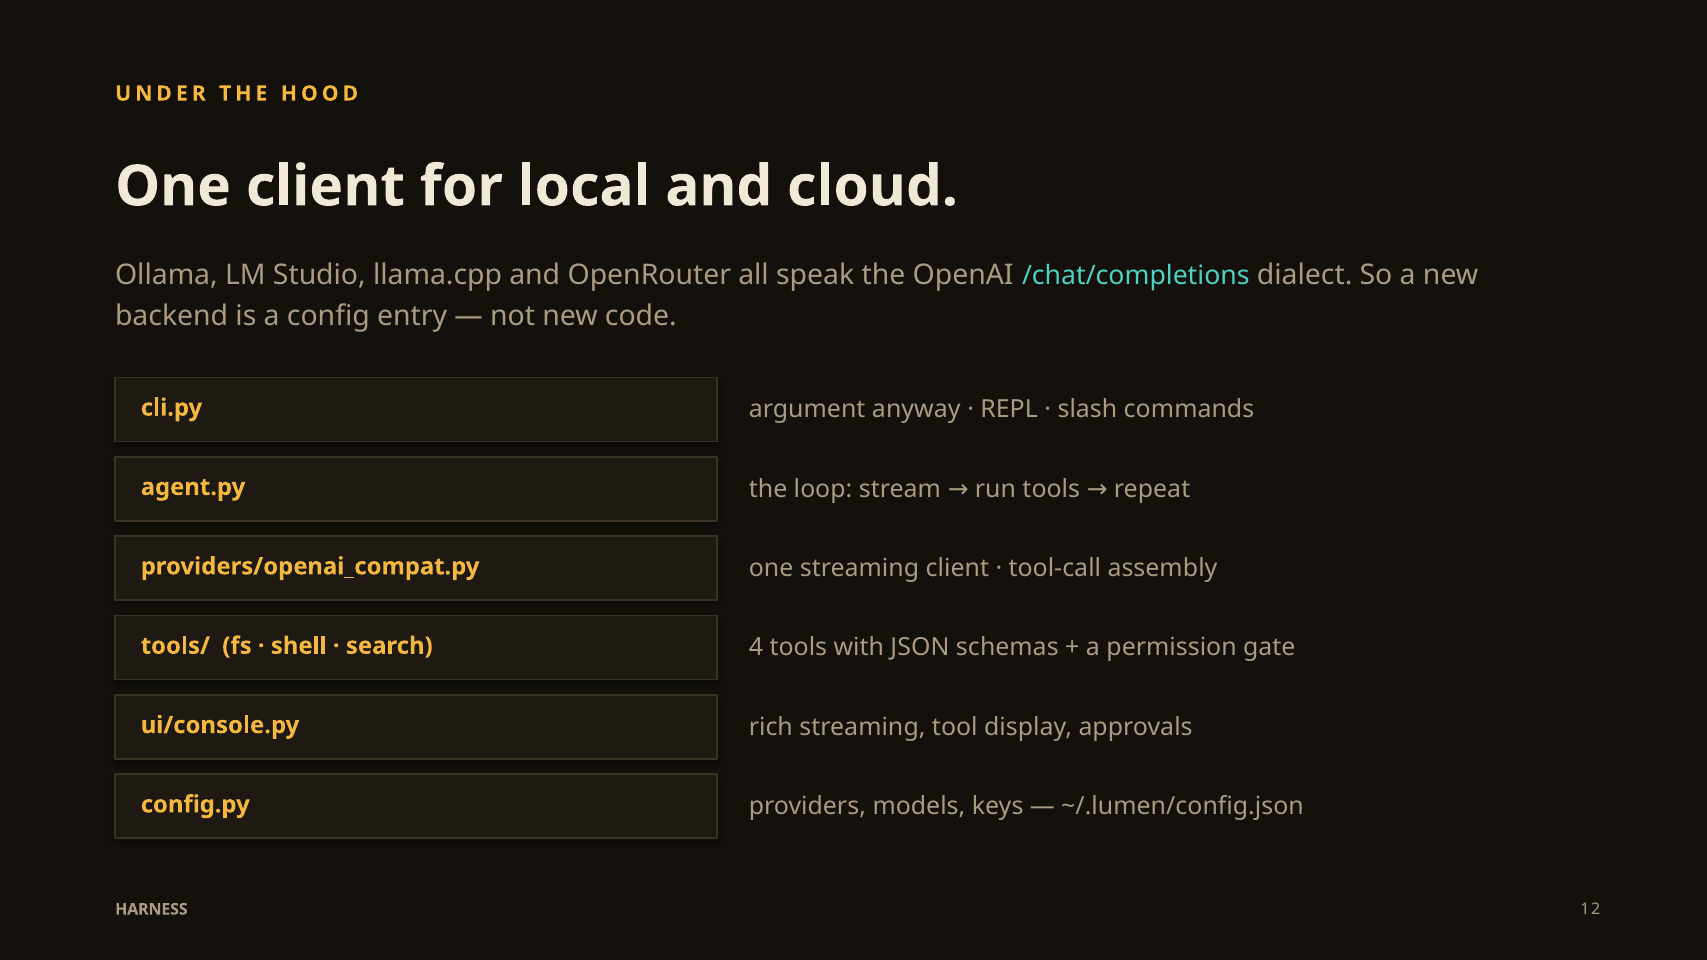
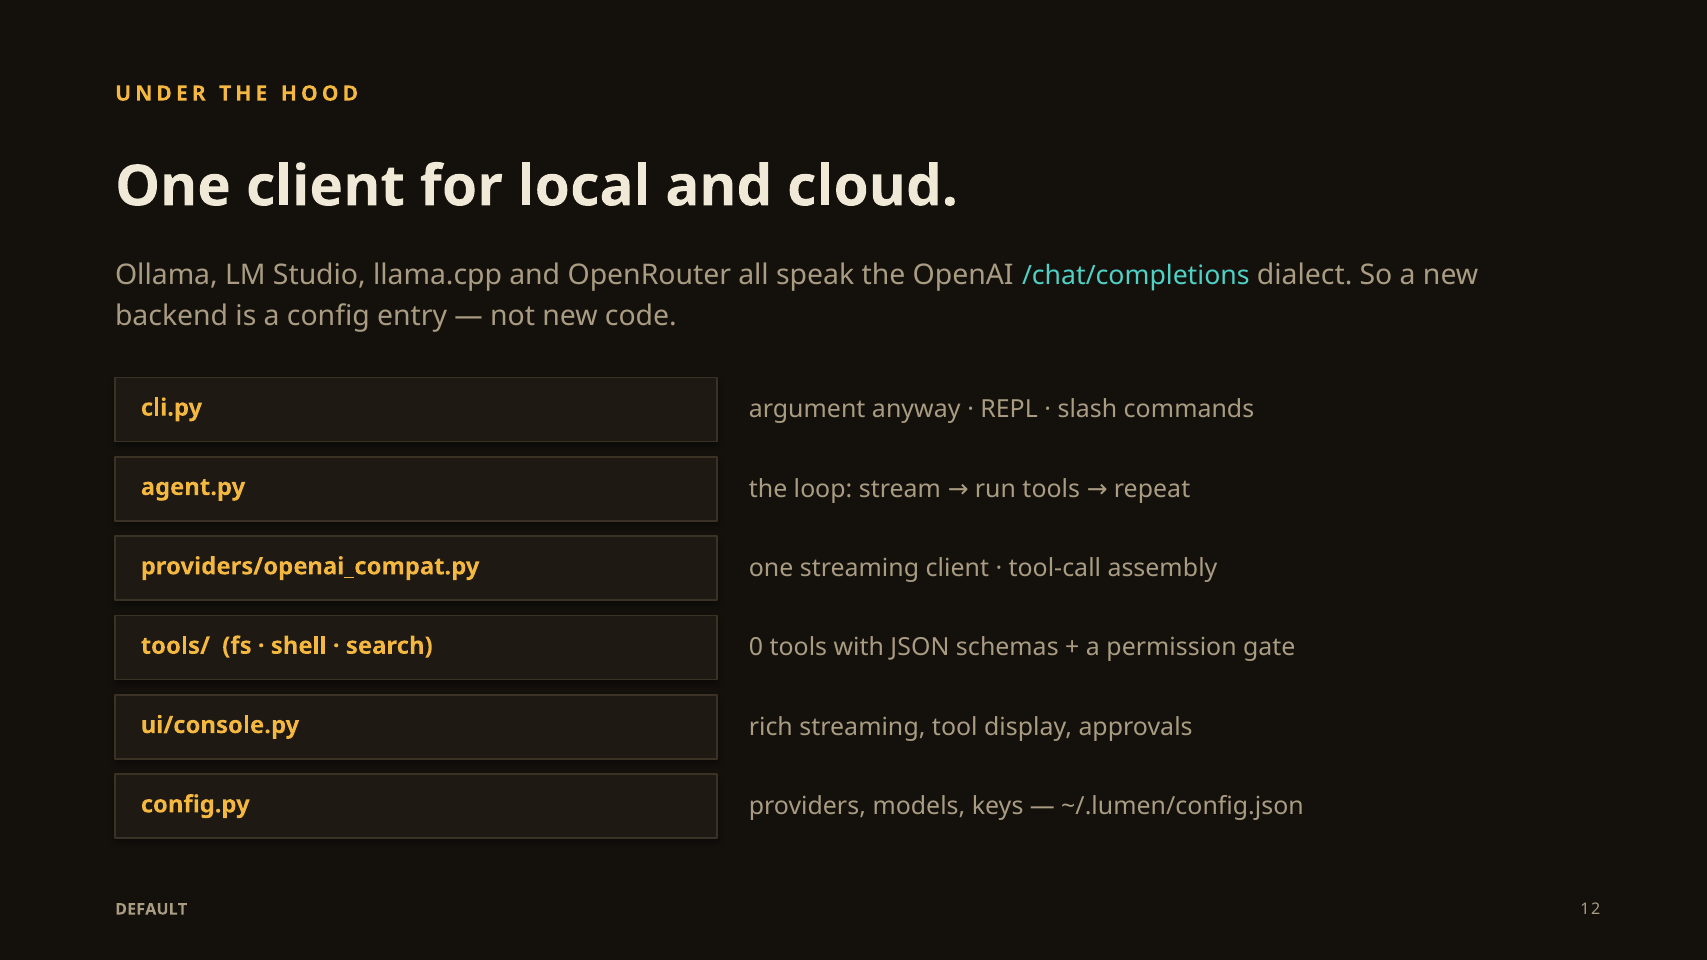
4: 4 -> 0
HARNESS: HARNESS -> DEFAULT
